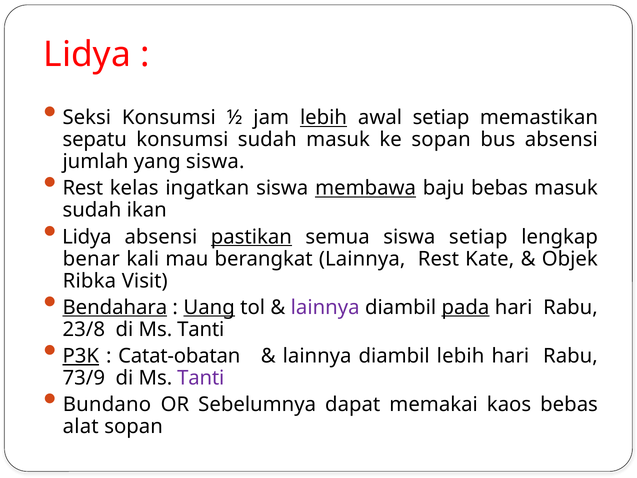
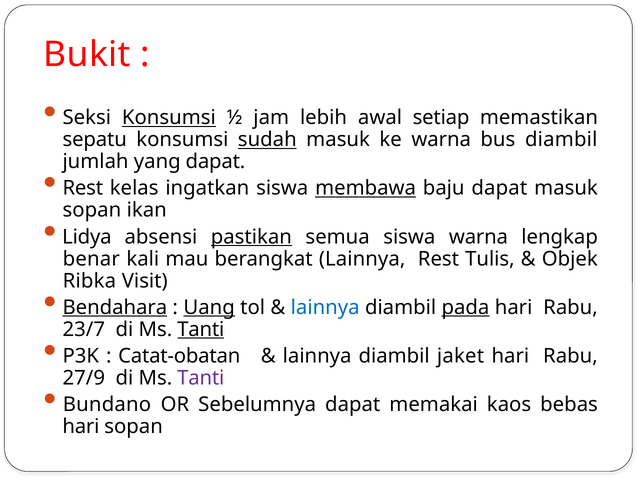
Lidya at (87, 54): Lidya -> Bukit
Konsumsi at (169, 118) underline: none -> present
lebih at (324, 118) underline: present -> none
sudah at (267, 140) underline: none -> present
ke sopan: sopan -> warna
bus absensi: absensi -> diambil
yang siswa: siswa -> dapat
baju bebas: bebas -> dapat
sudah at (92, 210): sudah -> sopan
siswa setiap: setiap -> warna
Kate: Kate -> Tulis
lainnya at (325, 307) colour: purple -> blue
23/8: 23/8 -> 23/7
Tanti at (201, 329) underline: none -> present
P3K underline: present -> none
diambil lebih: lebih -> jaket
73/9: 73/9 -> 27/9
alat at (81, 426): alat -> hari
